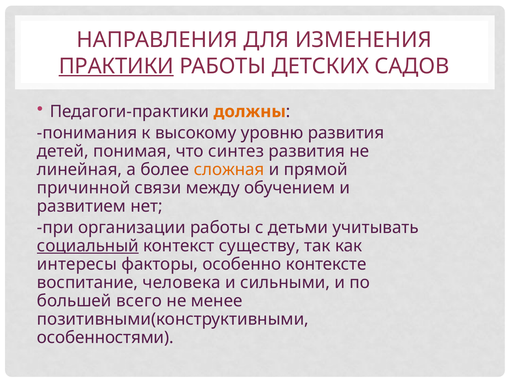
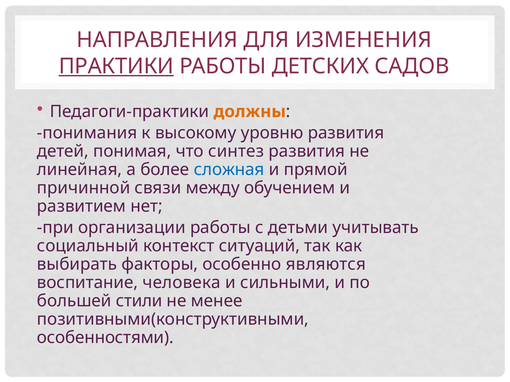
сложная colour: orange -> blue
социальный underline: present -> none
существу: существу -> ситуаций
интересы: интересы -> выбирать
контексте: контексте -> являются
всего: всего -> стили
